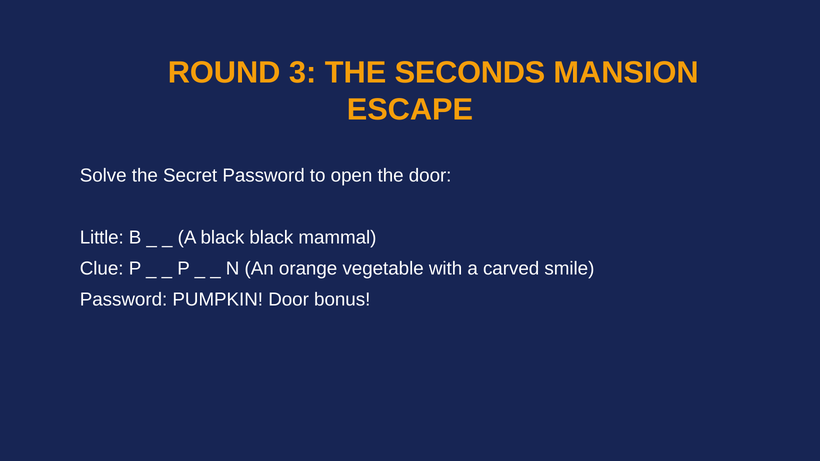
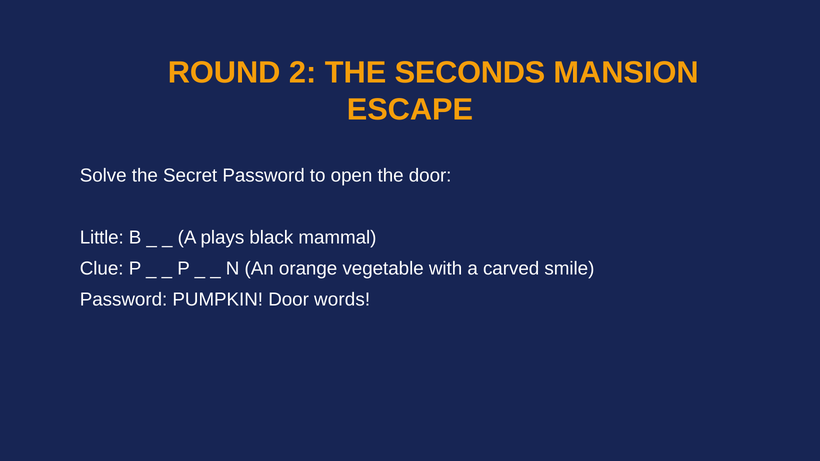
3: 3 -> 2
A black: black -> plays
bonus: bonus -> words
